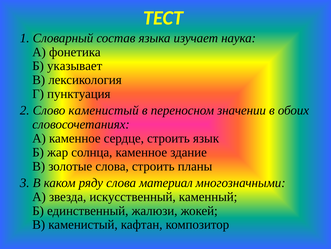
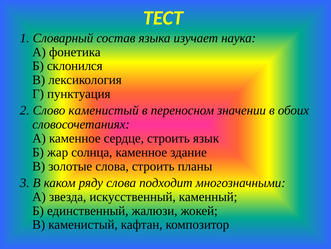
указывает: указывает -> склонился
материал: материал -> подходит
